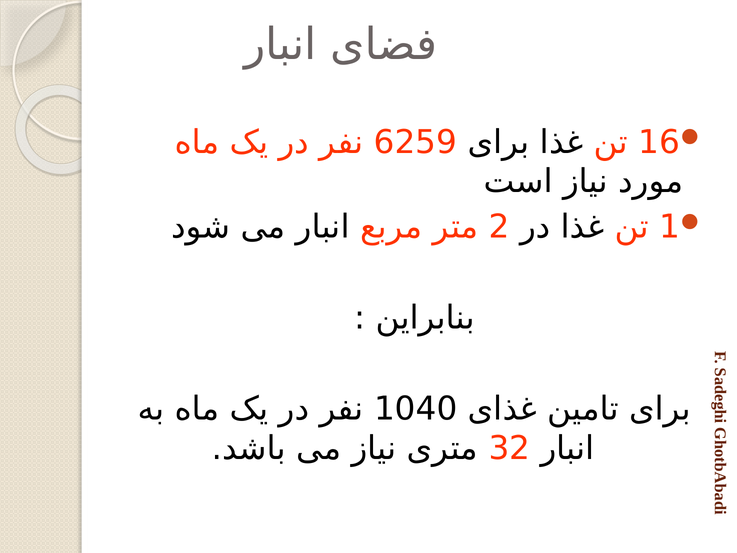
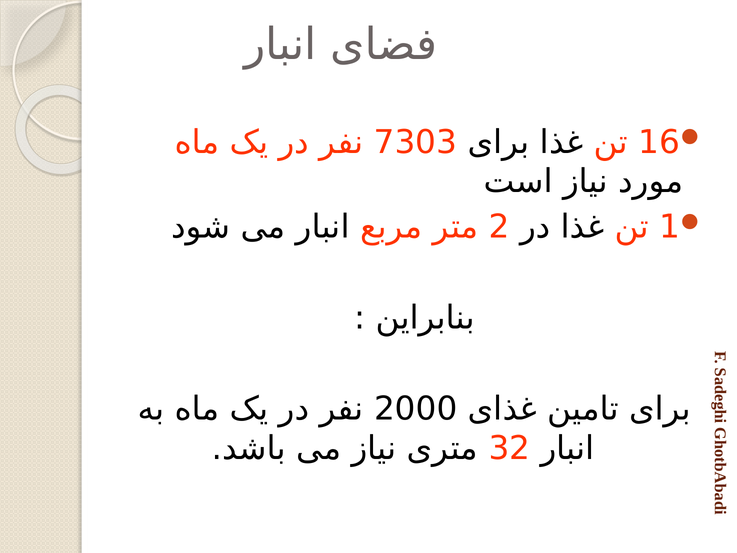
6259: 6259 -> 7303
1040: 1040 -> 2000
